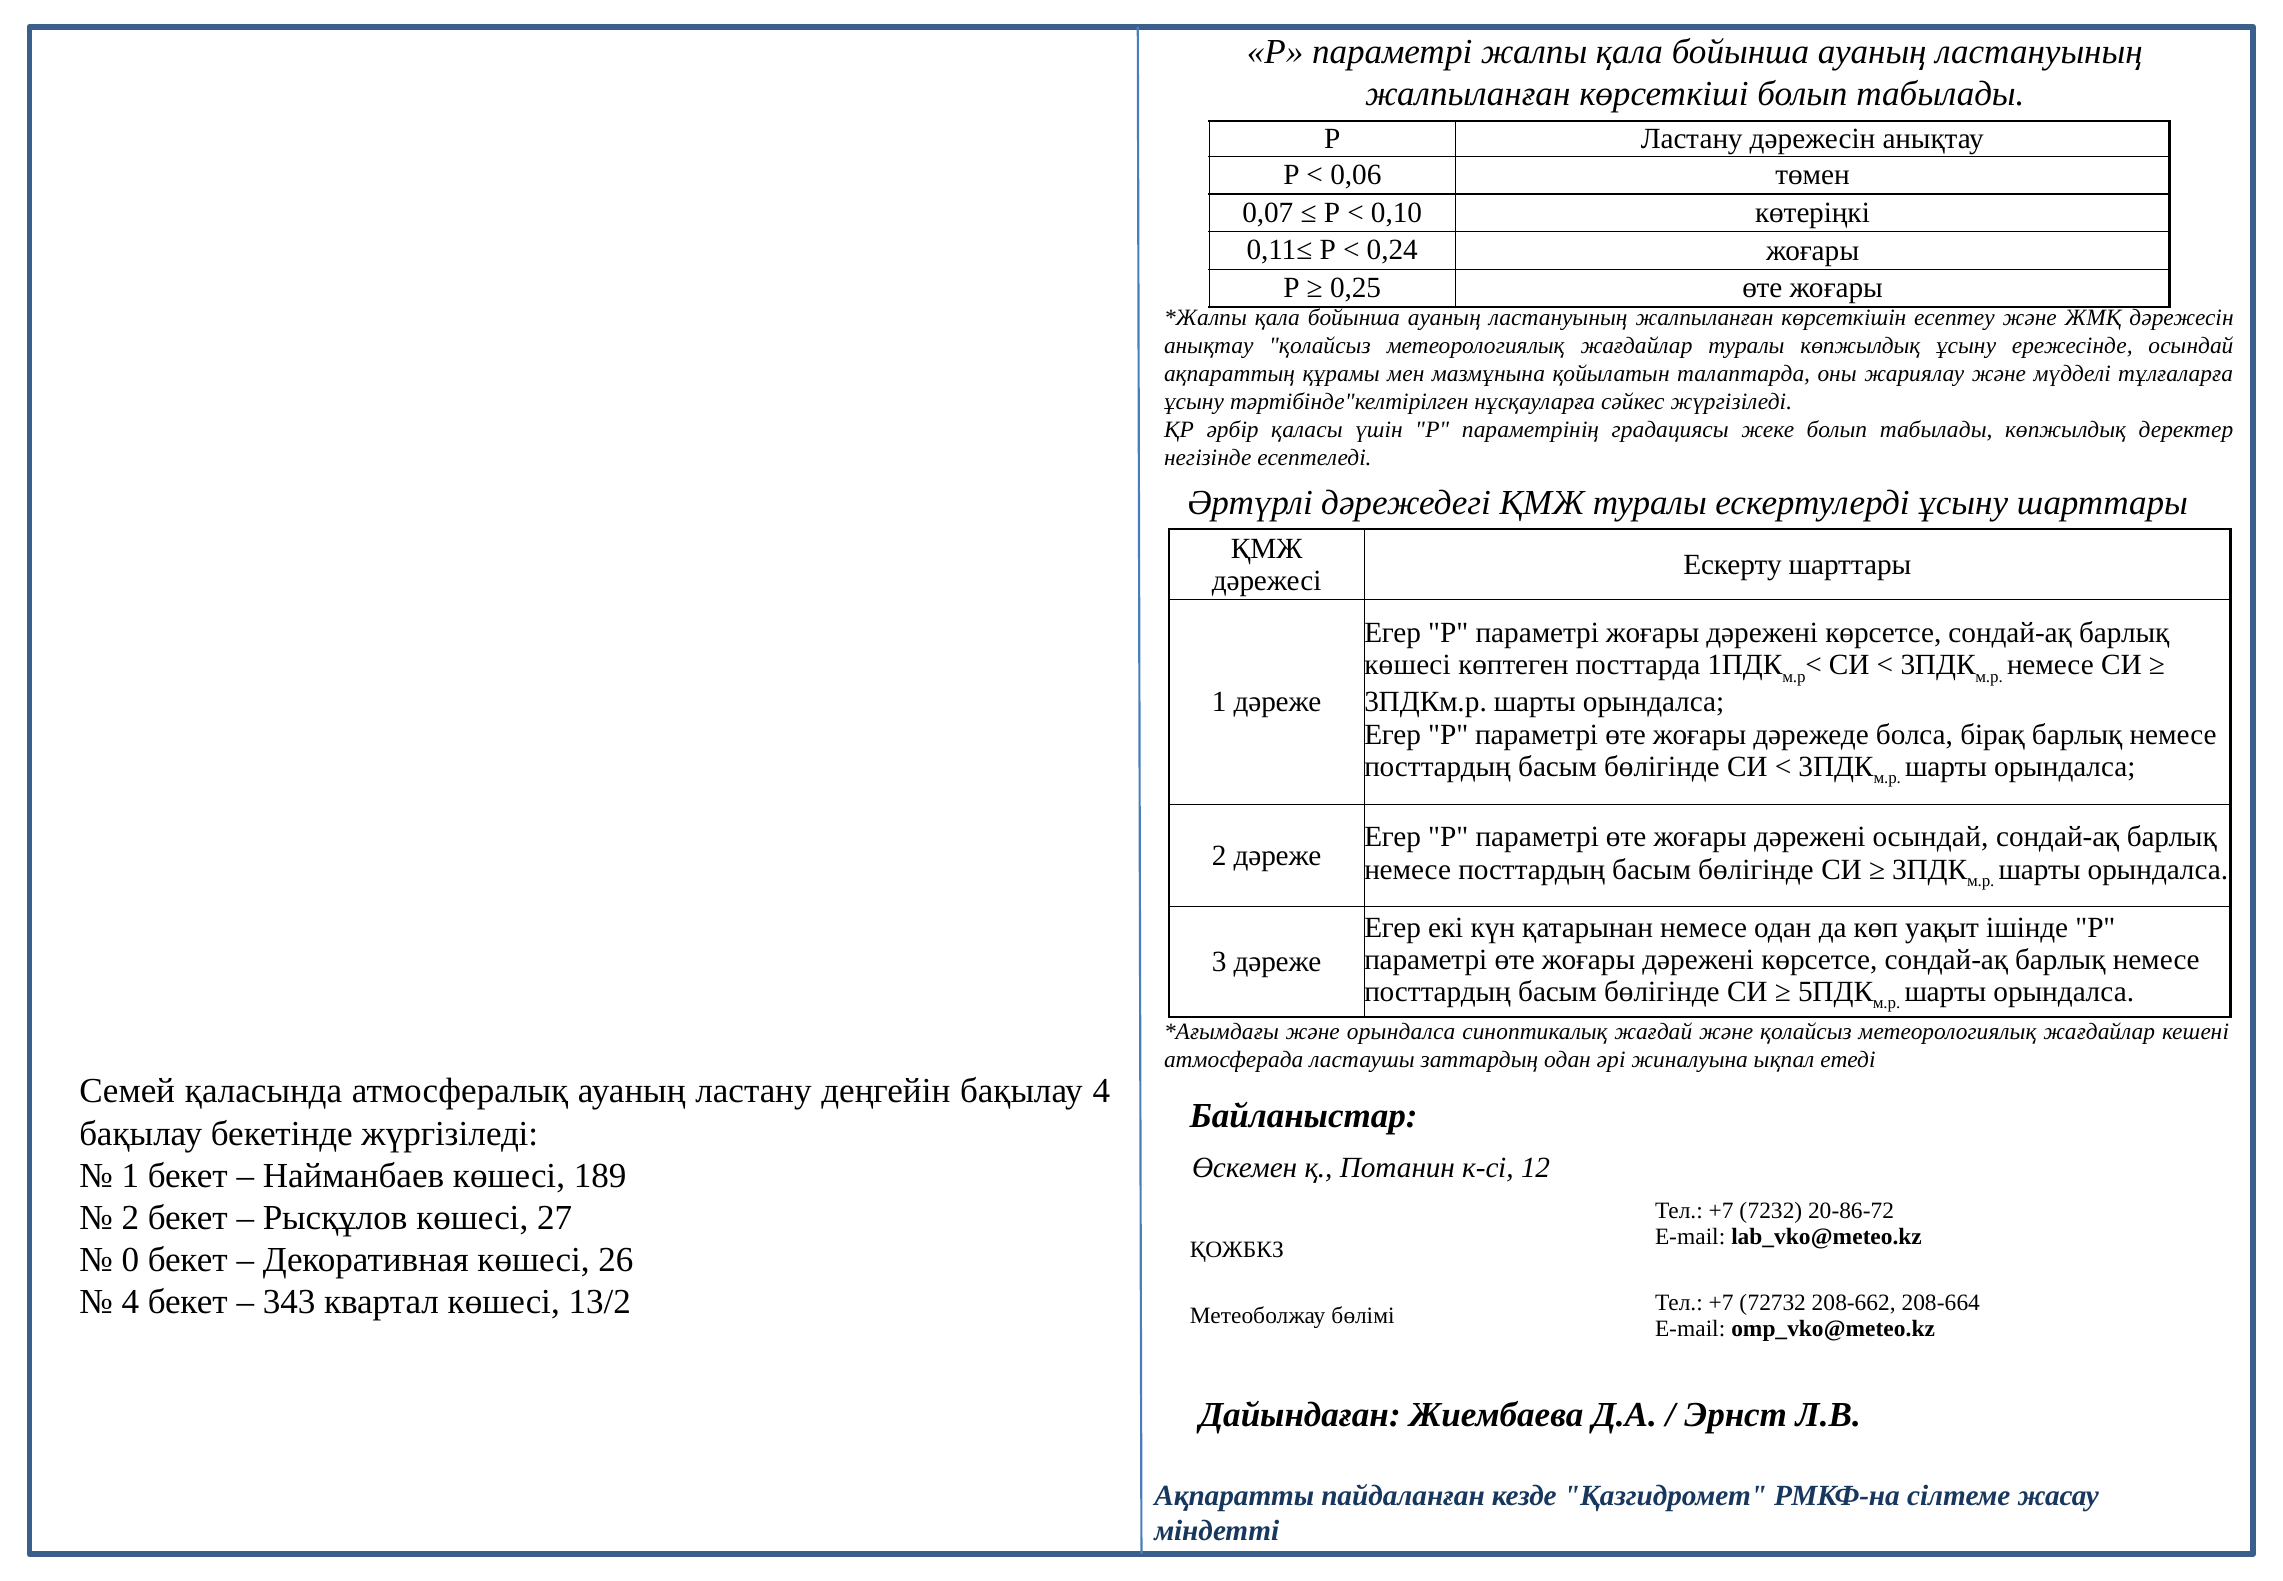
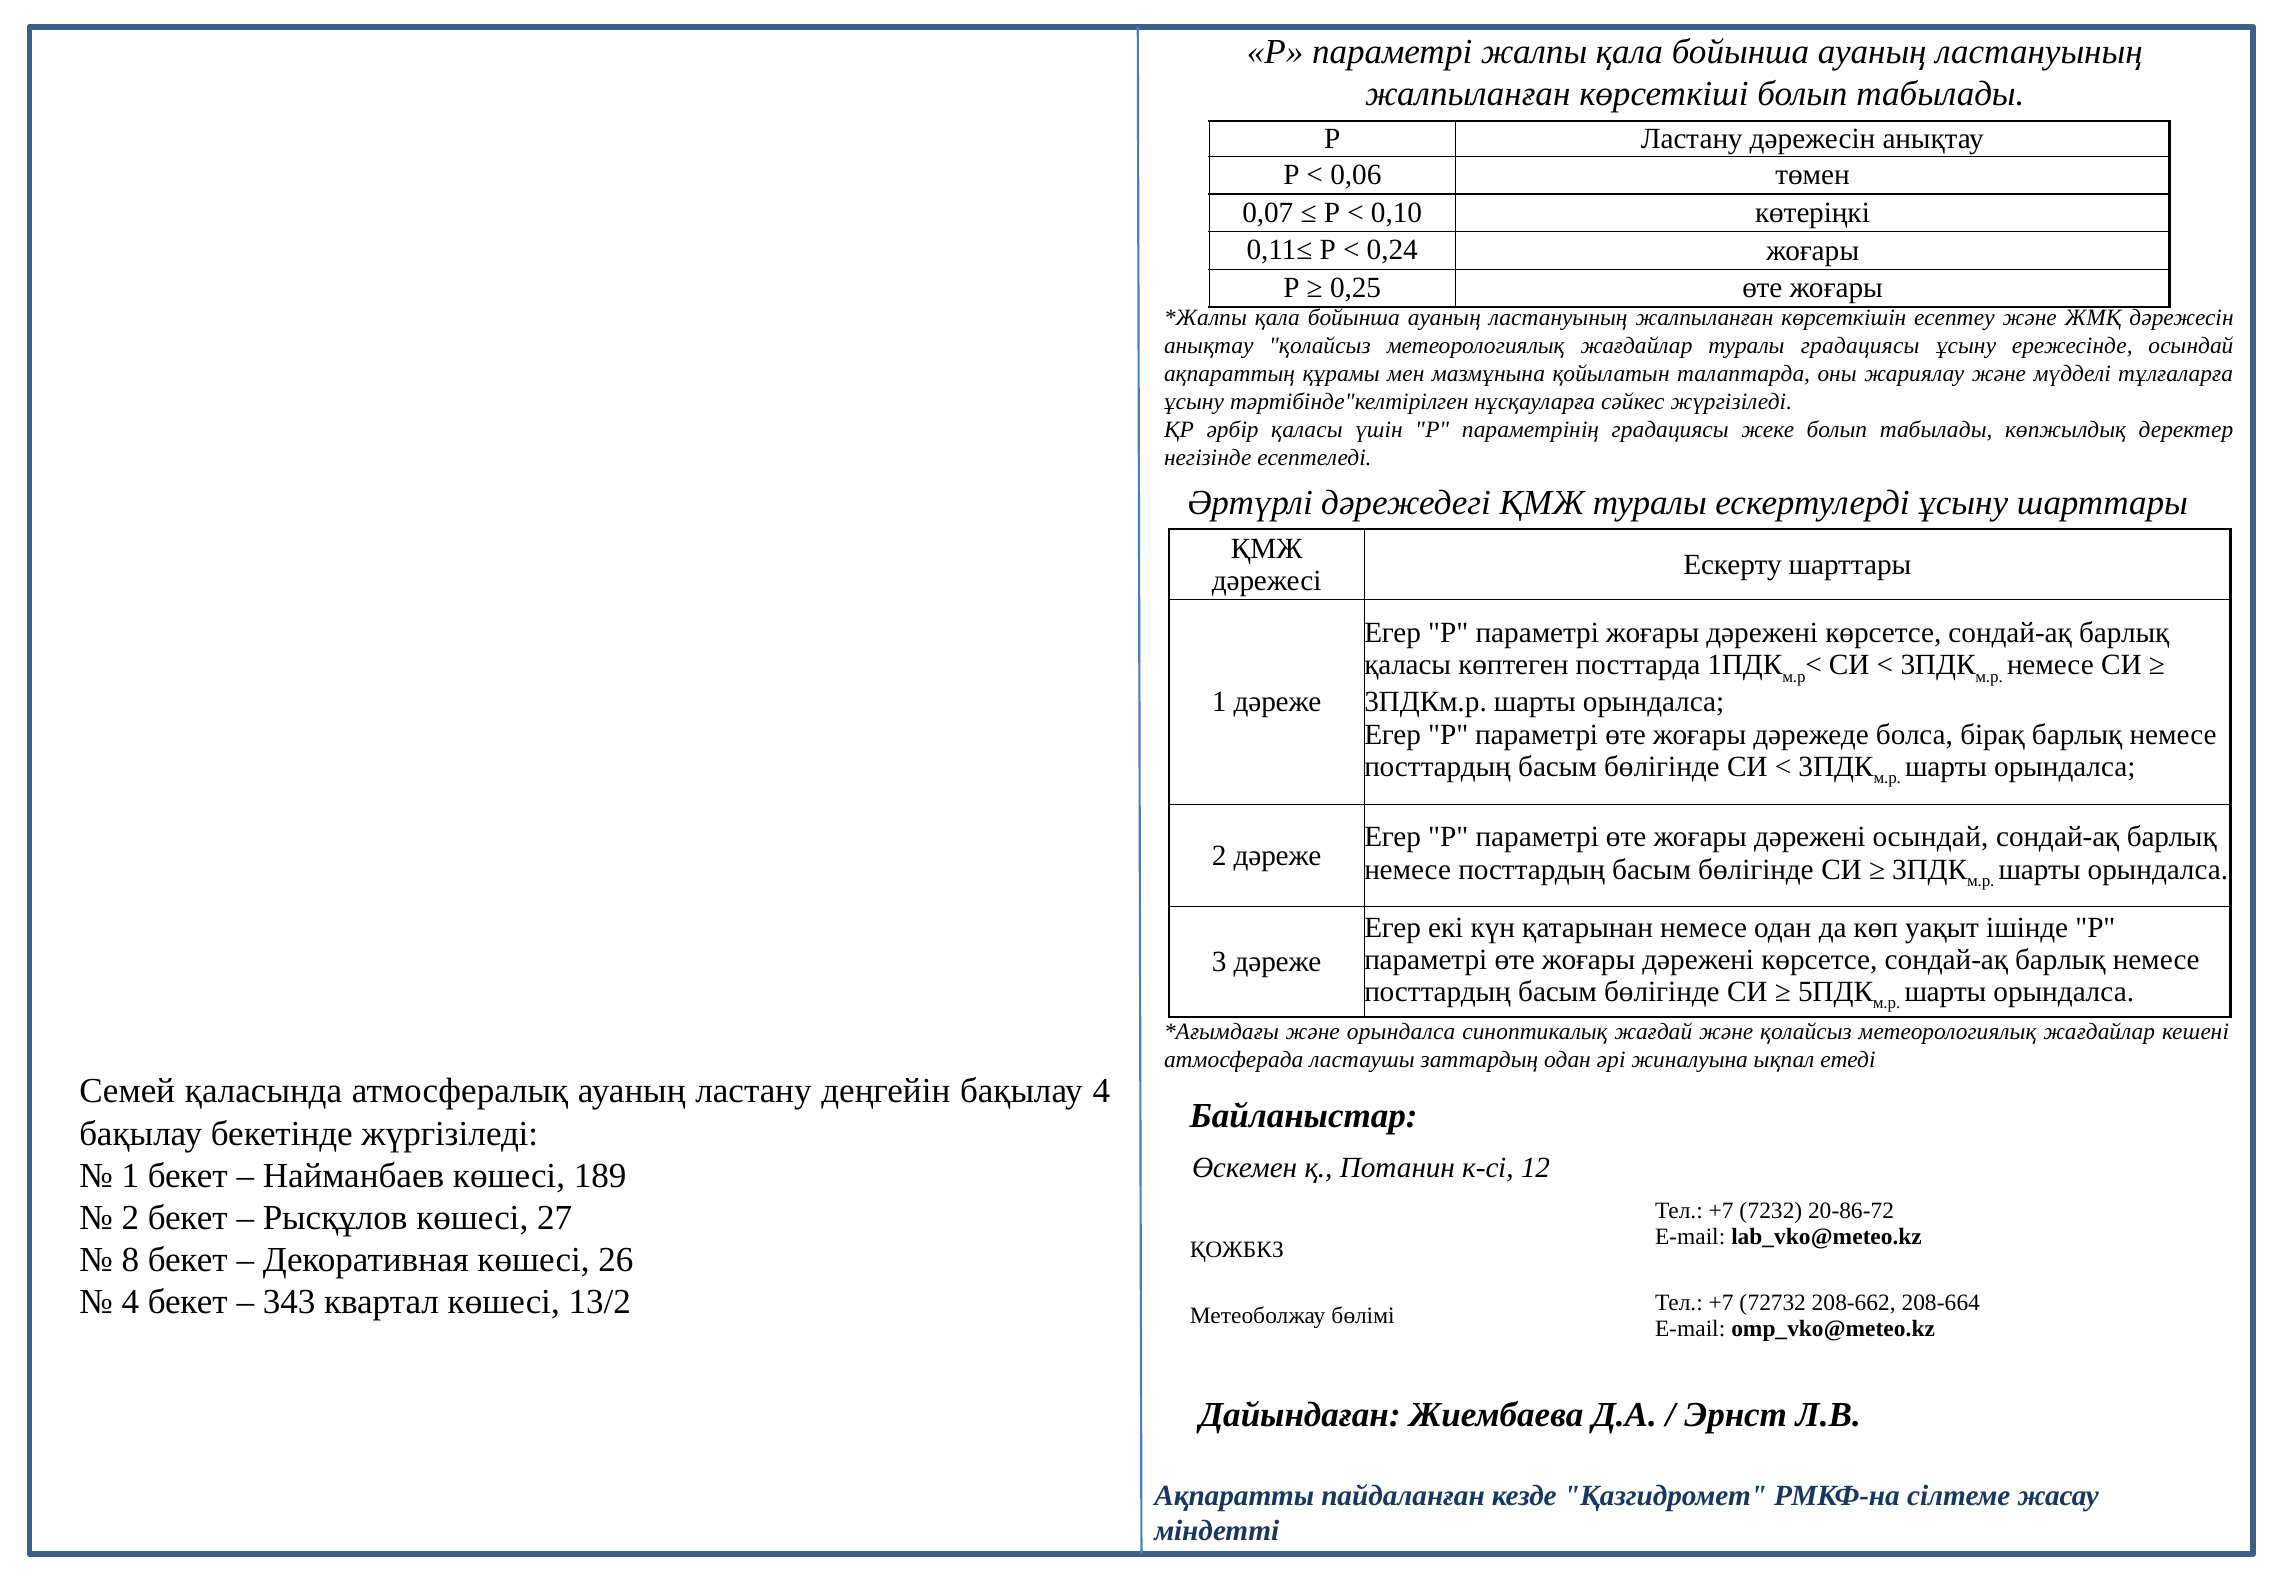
туралы көпжылдық: көпжылдық -> градациясы
көшесі at (1408, 665): көшесі -> қаласы
0: 0 -> 8
